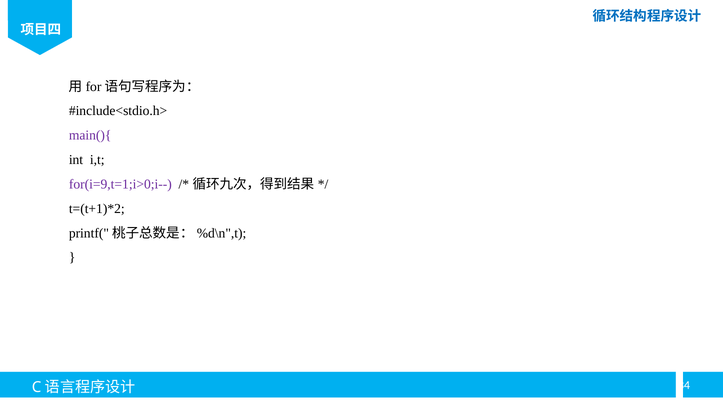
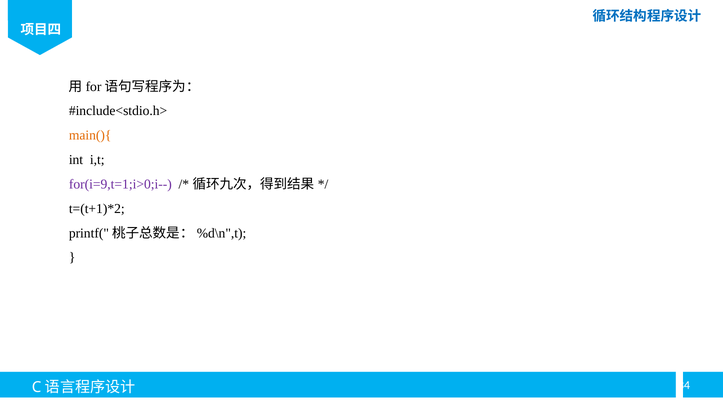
main(){ colour: purple -> orange
